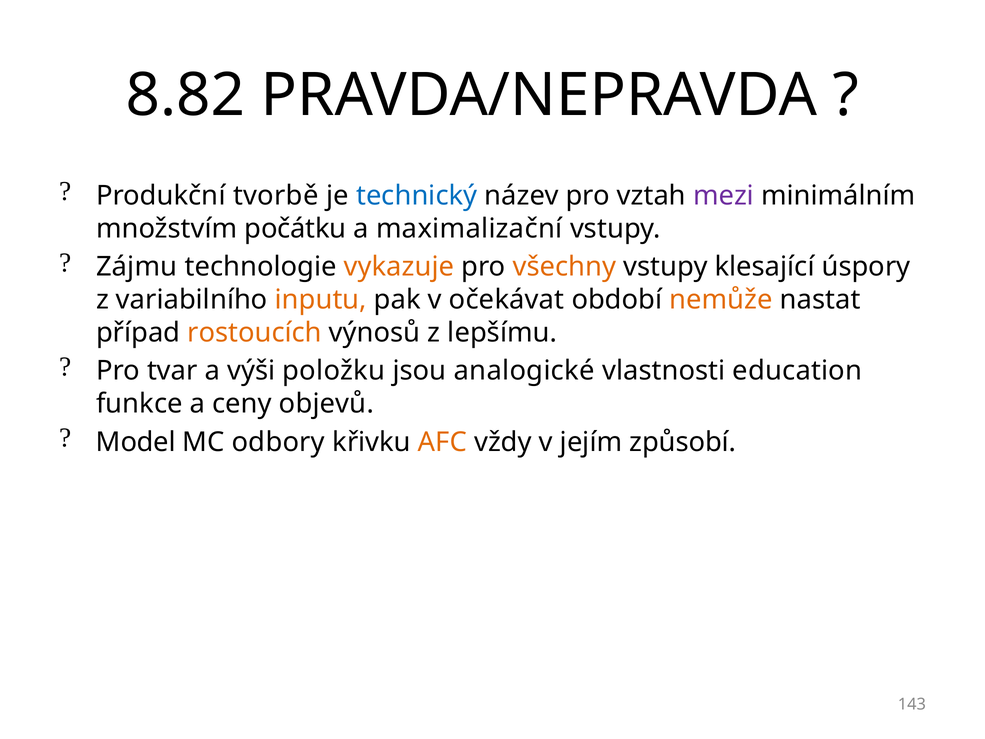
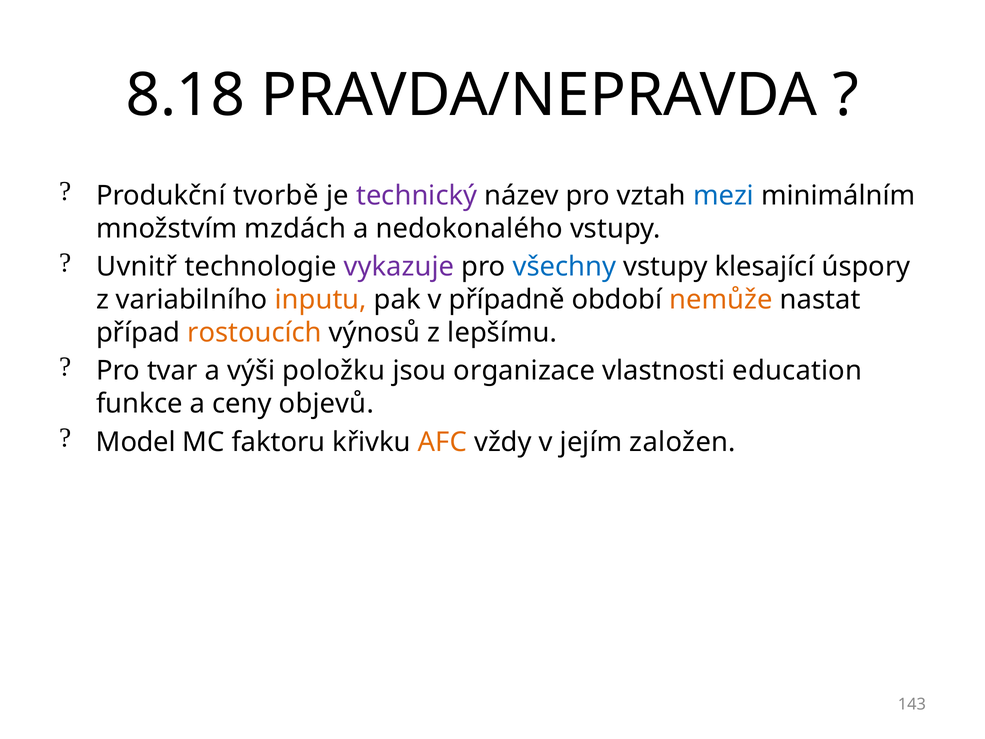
8.82: 8.82 -> 8.18
technický colour: blue -> purple
mezi colour: purple -> blue
počátku: počátku -> mzdách
maximalizační: maximalizační -> nedokonalého
Zájmu: Zájmu -> Uvnitř
vykazuje colour: orange -> purple
všechny colour: orange -> blue
očekávat: očekávat -> případně
analogické: analogické -> organizace
odbory: odbory -> faktoru
způsobí: způsobí -> založen
